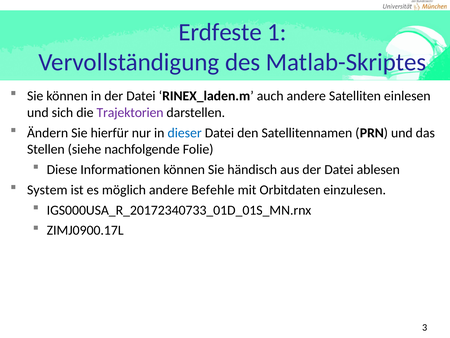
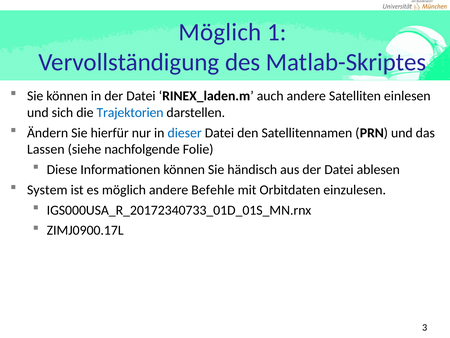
Erdfeste at (220, 32): Erdfeste -> Möglich
Trajektorien colour: purple -> blue
Stellen: Stellen -> Lassen
